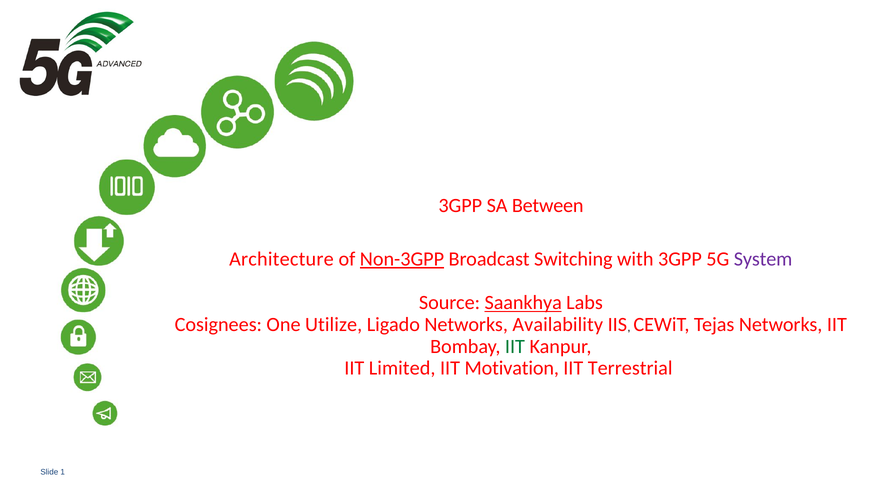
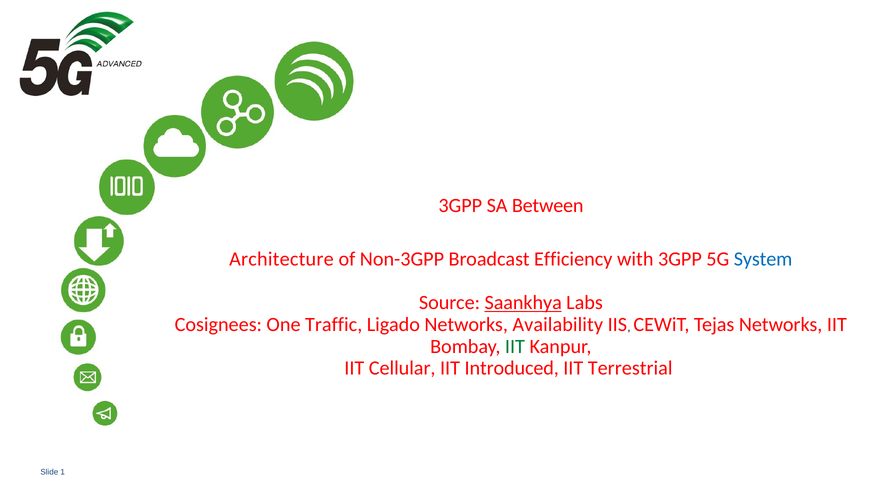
Non-3GPP underline: present -> none
Switching: Switching -> Efficiency
System colour: purple -> blue
Utilize: Utilize -> Traffic
Limited: Limited -> Cellular
Motivation: Motivation -> Introduced
